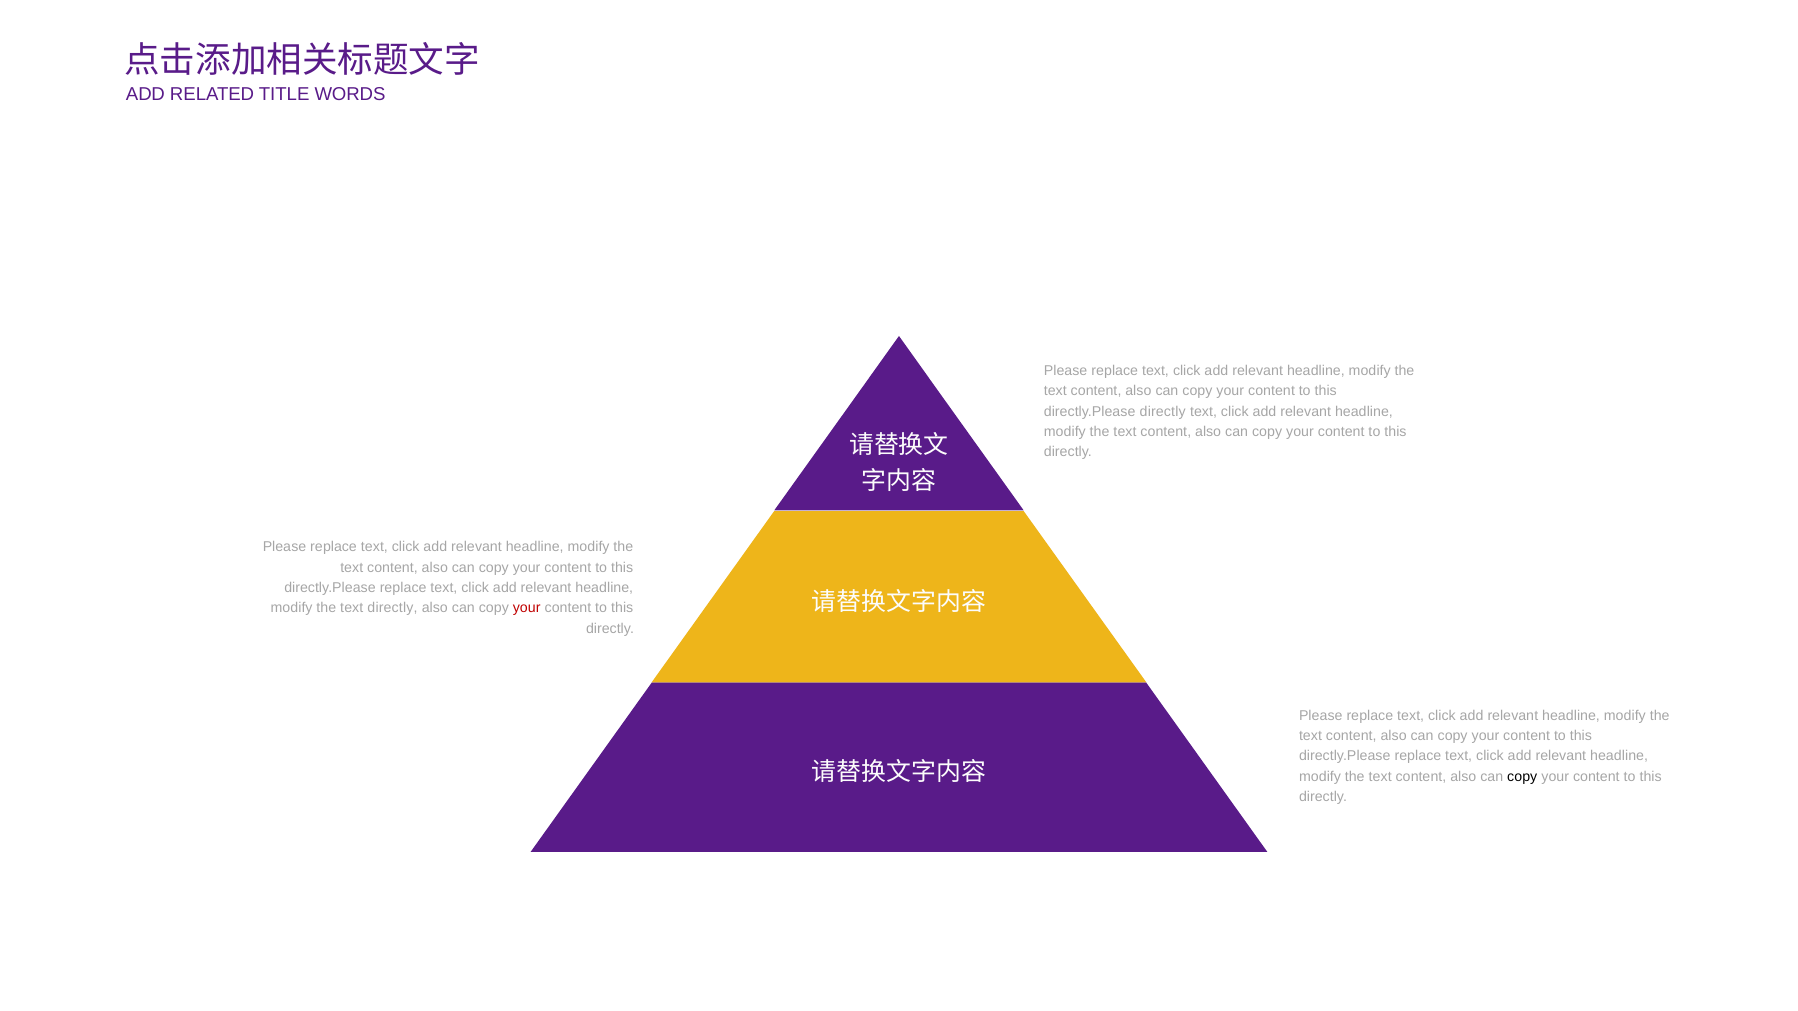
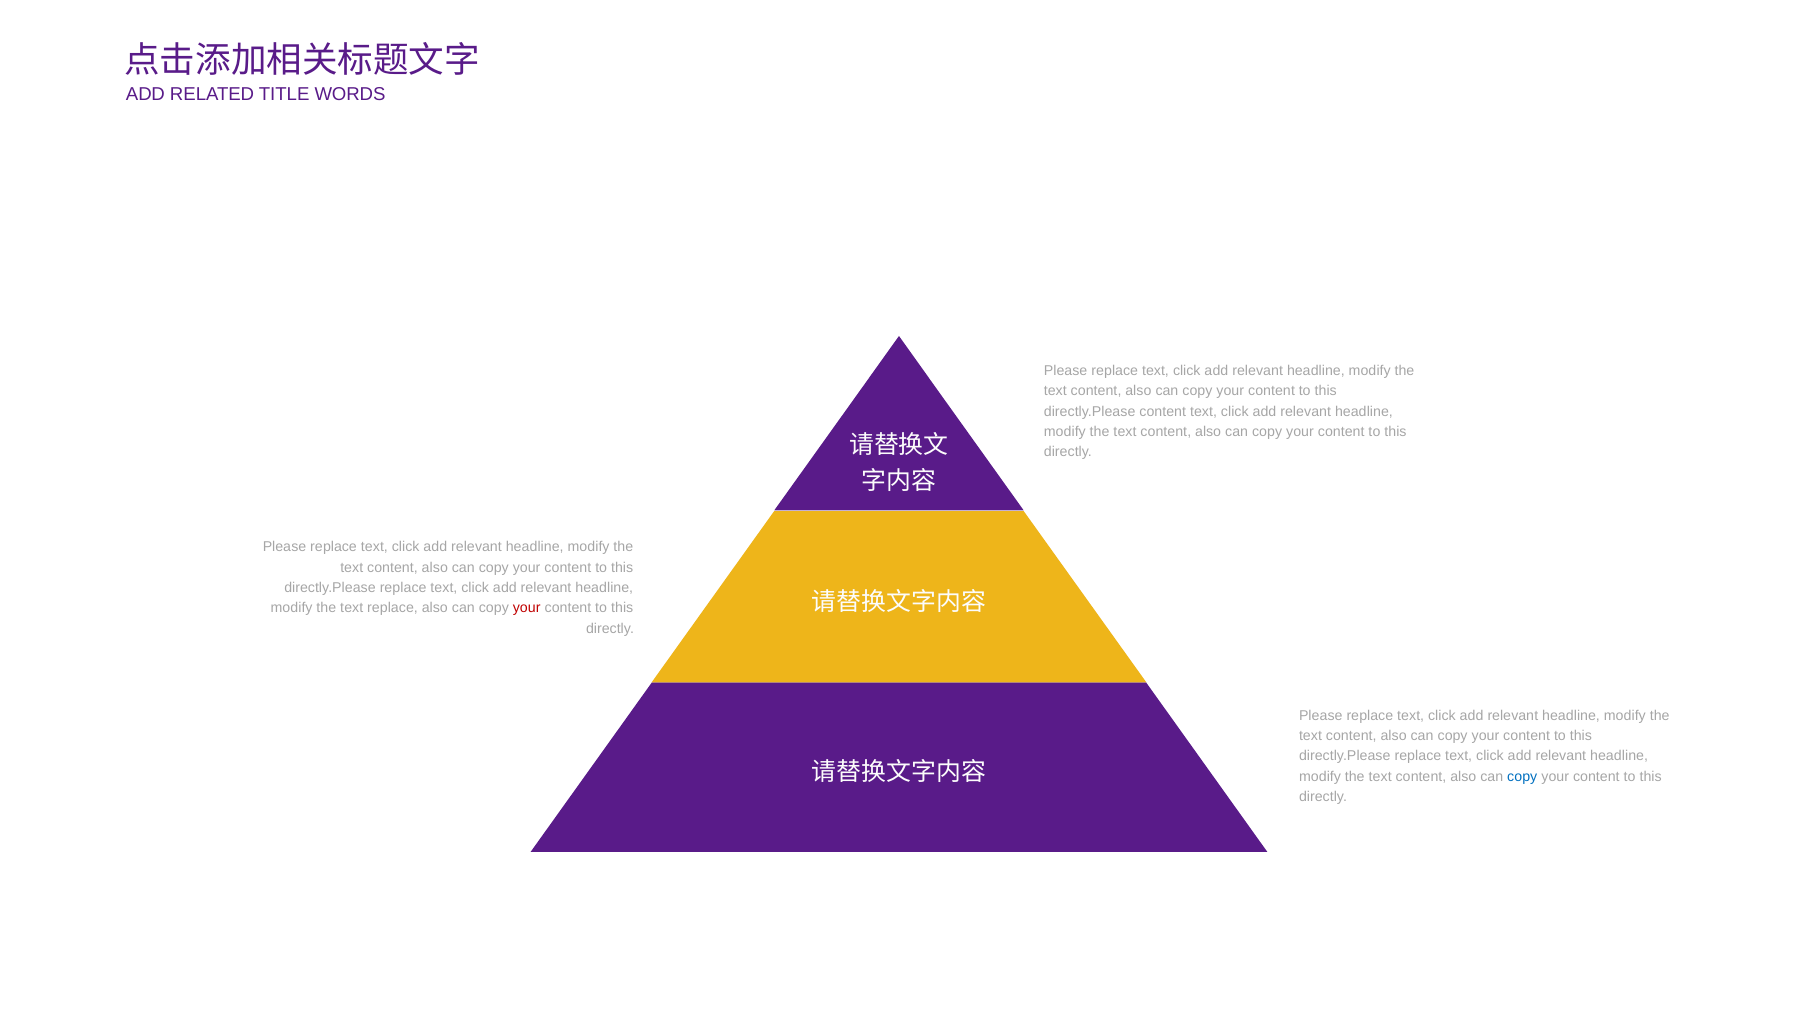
directly.Please directly: directly -> content
text directly: directly -> replace
copy at (1522, 777) colour: black -> blue
